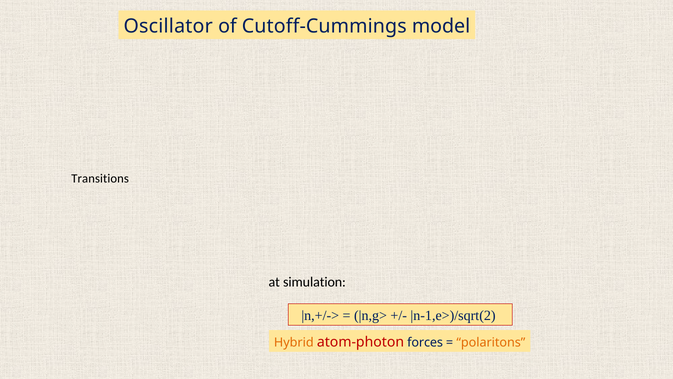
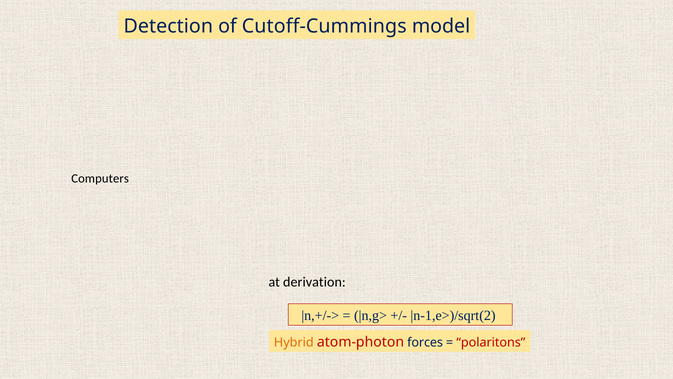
Oscillator: Oscillator -> Detection
Transitions: Transitions -> Computers
simulation: simulation -> derivation
polaritons colour: orange -> red
